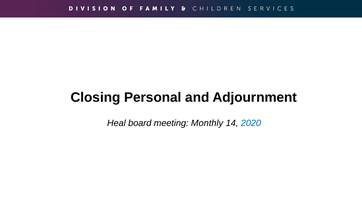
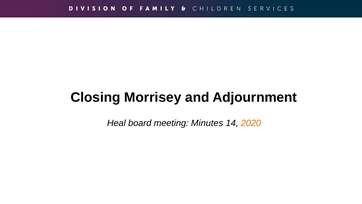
Personal: Personal -> Morrisey
Monthly: Monthly -> Minutes
2020 colour: blue -> orange
